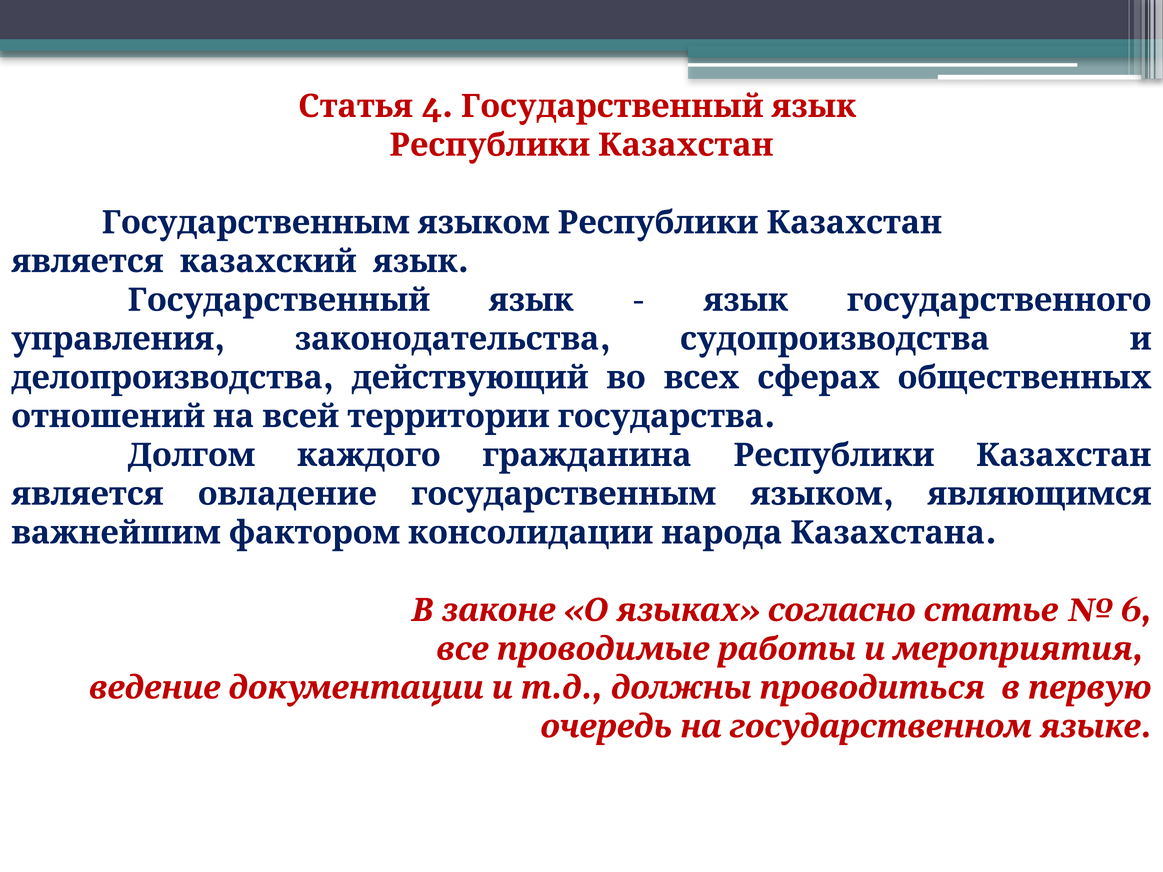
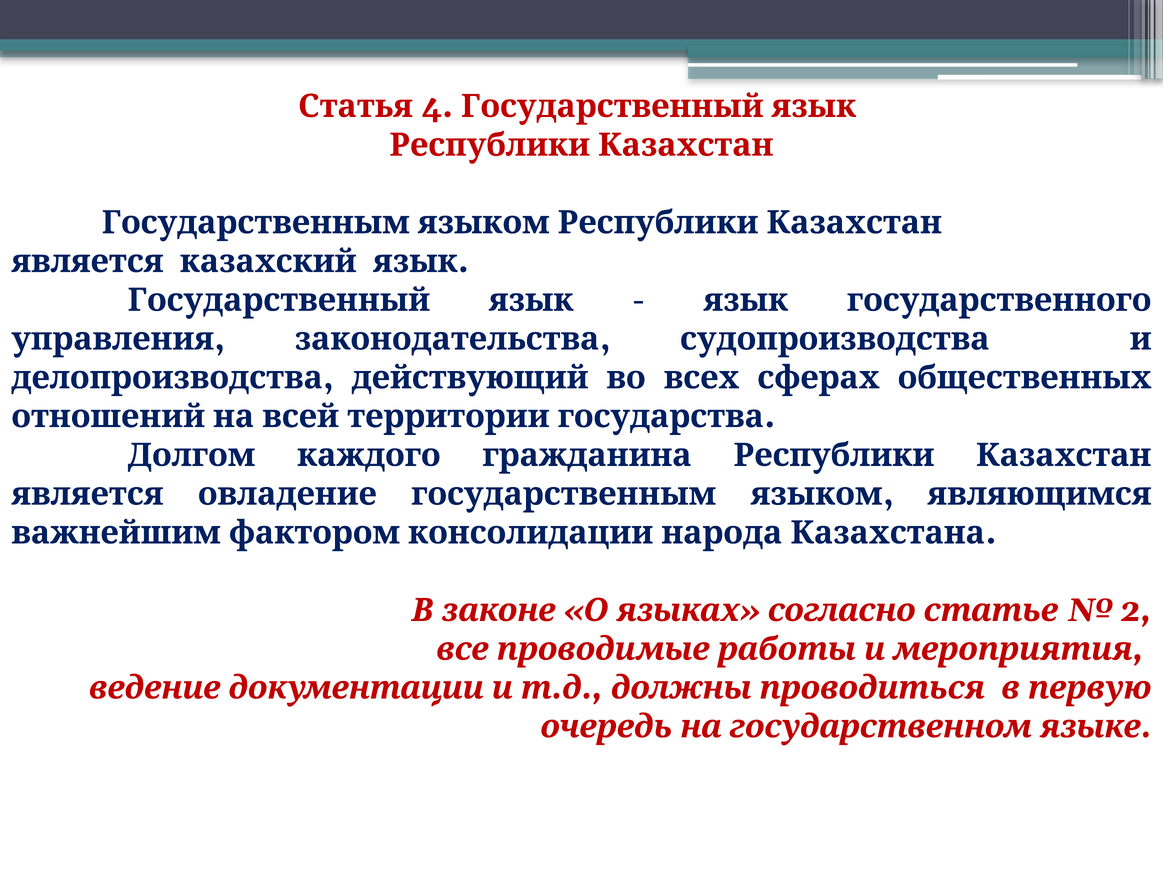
6: 6 -> 2
